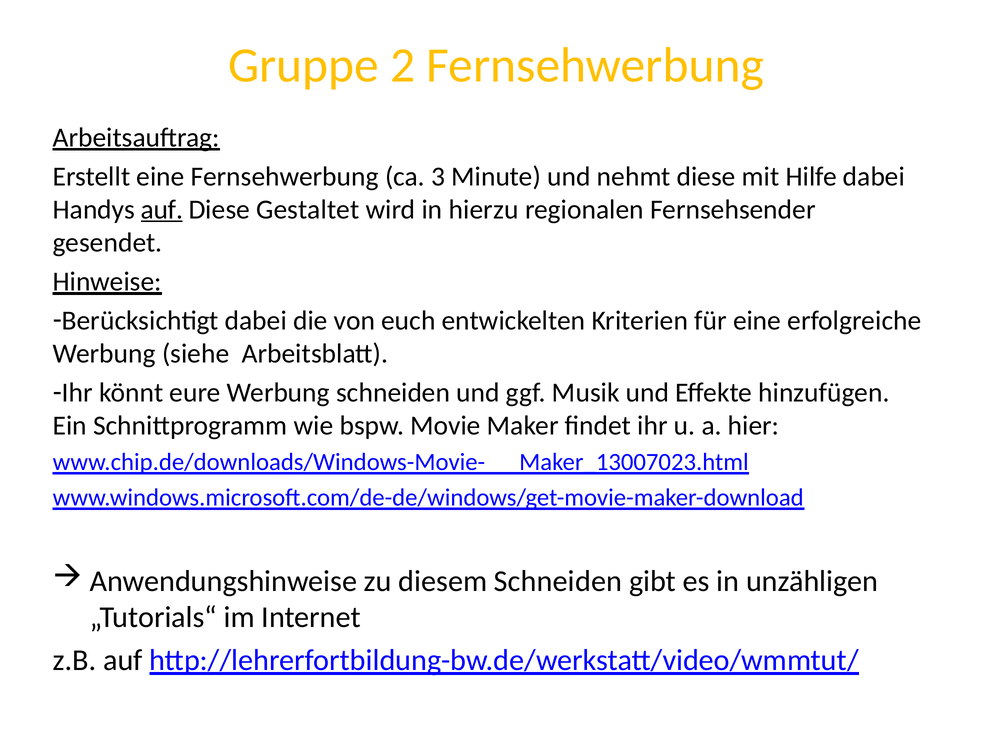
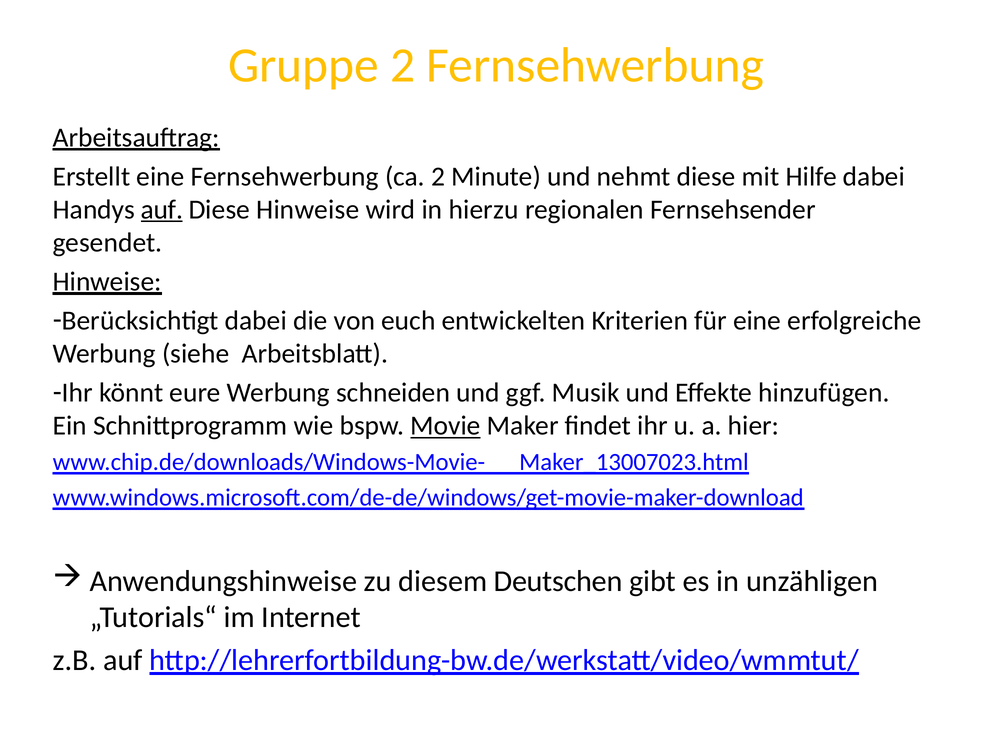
ca 3: 3 -> 2
Diese Gestaltet: Gestaltet -> Hinweise
Movie underline: none -> present
diesem Schneiden: Schneiden -> Deutschen
